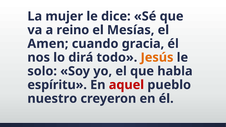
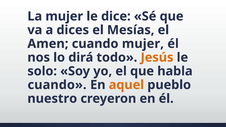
reino: reino -> dices
cuando gracia: gracia -> mujer
espíritu at (57, 85): espíritu -> cuando
aquel colour: red -> orange
